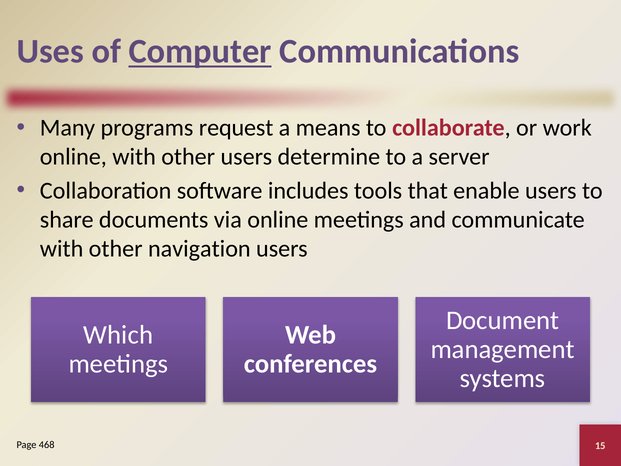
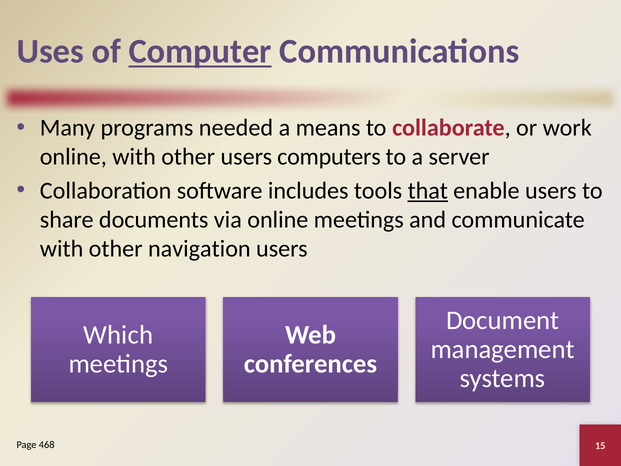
request: request -> needed
determine: determine -> computers
that underline: none -> present
